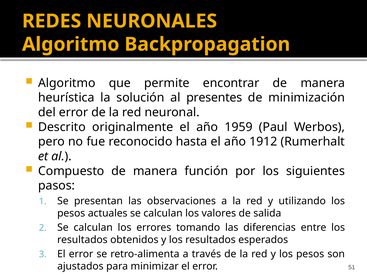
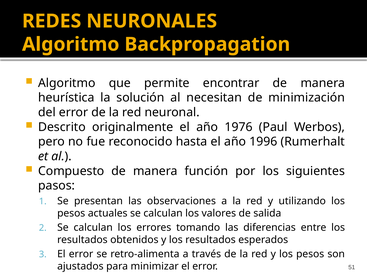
presentes: presentes -> necesitan
1959: 1959 -> 1976
1912: 1912 -> 1996
